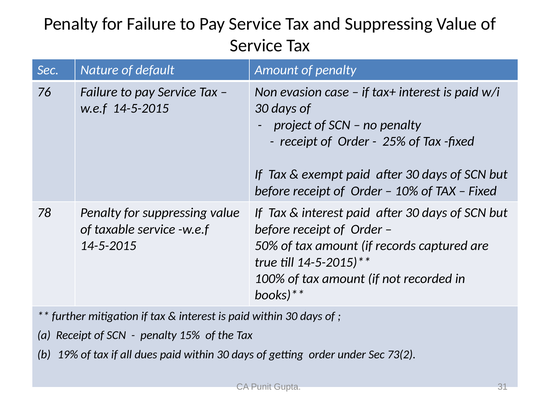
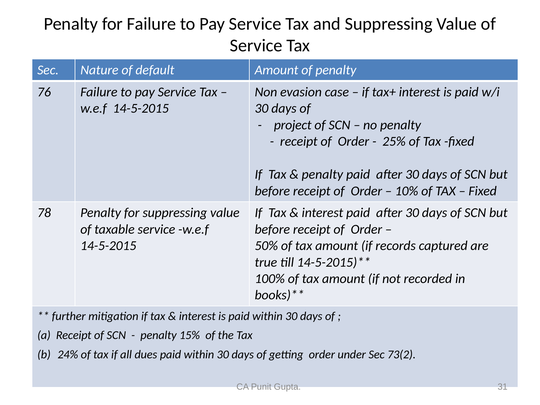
exempt at (322, 174): exempt -> penalty
19%: 19% -> 24%
